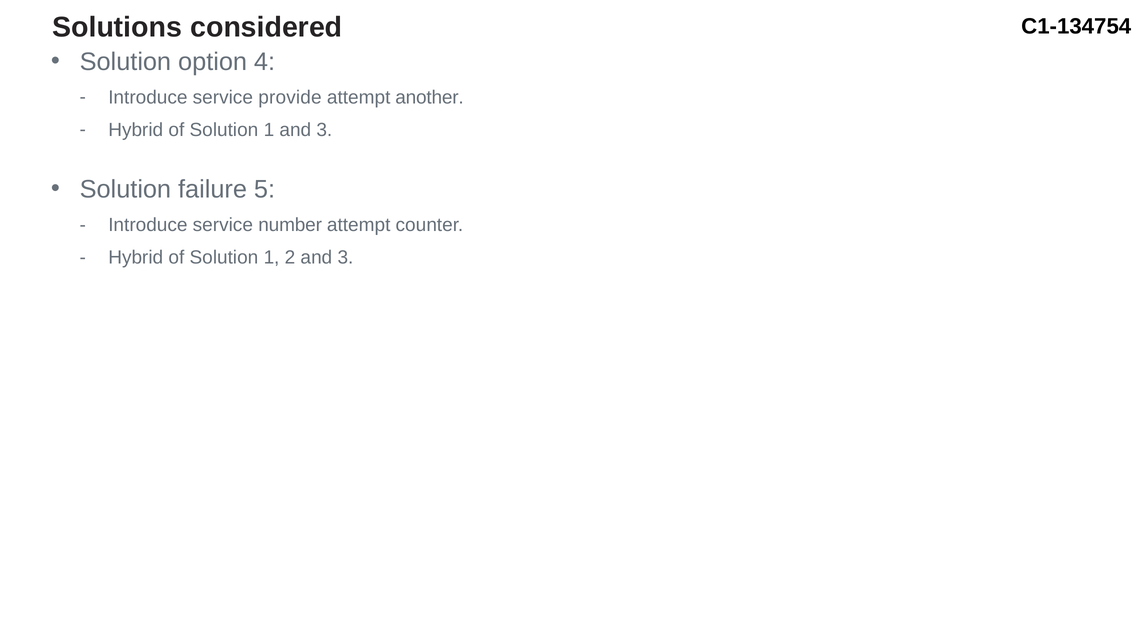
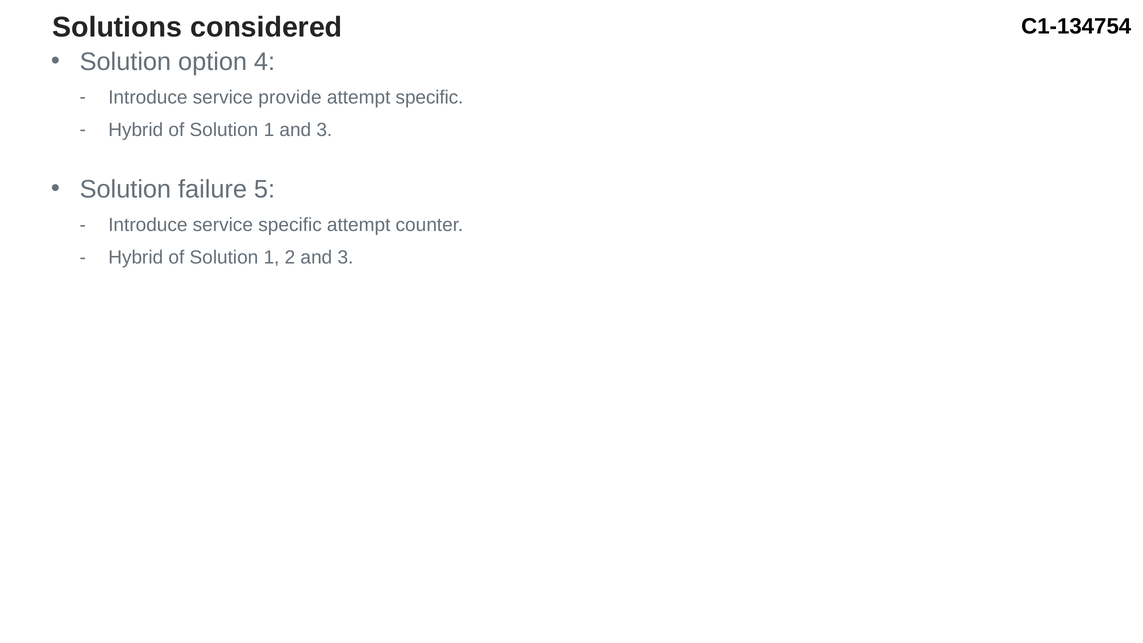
attempt another: another -> specific
service number: number -> specific
